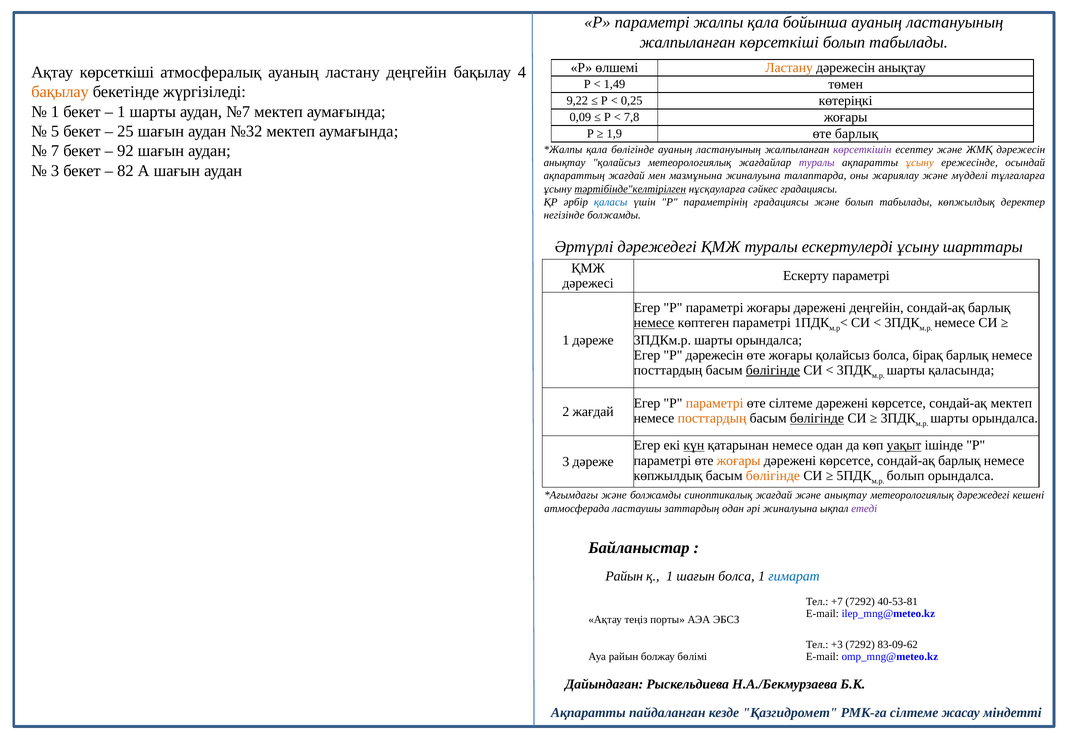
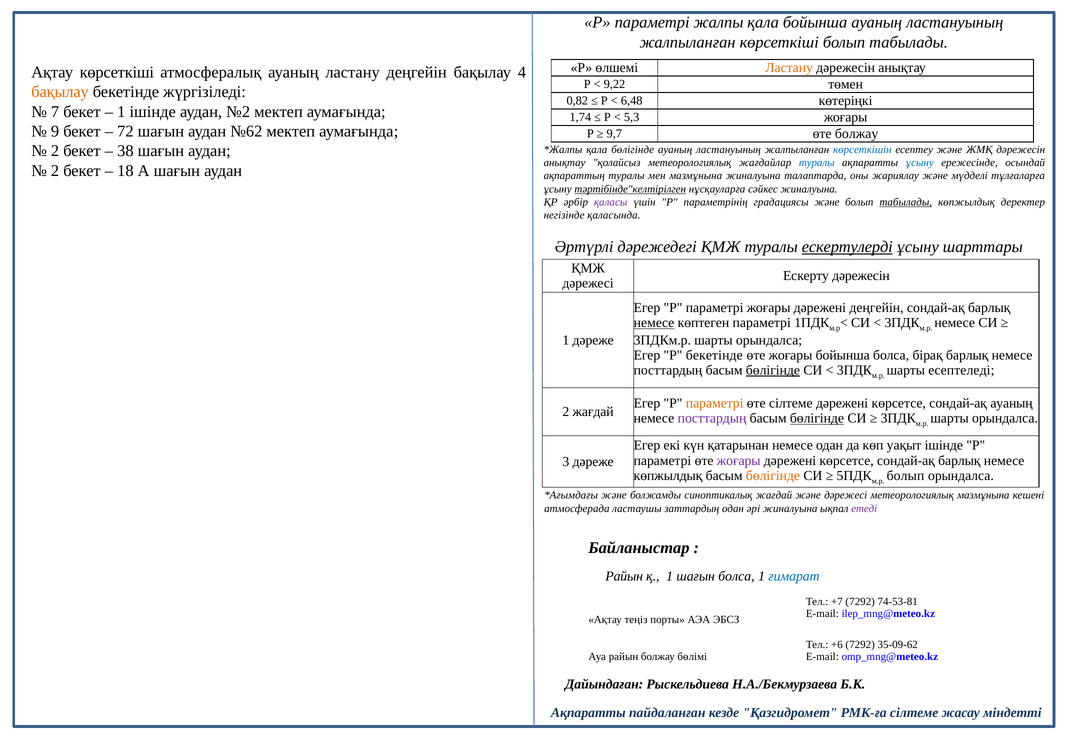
1,49: 1,49 -> 9,22
9,22: 9,22 -> 0,82
0,25: 0,25 -> 6,48
1 at (55, 112): 1 -> 7
1 шарты: шарты -> ішінде
№7: №7 -> №2
0,09: 0,09 -> 1,74
7,8: 7,8 -> 5,3
5: 5 -> 9
25: 25 -> 72
№32: №32 -> №62
1,9: 1,9 -> 9,7
өте барлық: барлық -> болжау
7 at (55, 151): 7 -> 2
92: 92 -> 38
көрсеткішін colour: purple -> blue
туралы at (817, 163) colour: purple -> blue
ұсыну at (920, 163) colour: orange -> blue
3 at (55, 171): 3 -> 2
82: 82 -> 18
ақпараттың жағдай: жағдай -> туралы
сәйкес градациясы: градациясы -> жиналуына
қаласы colour: blue -> purple
табылады at (906, 202) underline: none -> present
негізінде болжамды: болжамды -> қаласында
ескертулерді underline: none -> present
Ескерту параметрі: параметрі -> дәрежесін
P дәрежесін: дәрежесін -> бекетінде
жоғары қолайсыз: қолайсыз -> бойынша
қаласында: қаласында -> есептеледі
сондай-ақ мектеп: мектеп -> ауаның
посттардың at (712, 418) colour: orange -> purple
күн underline: present -> none
уақыт underline: present -> none
жоғары at (739, 461) colour: orange -> purple
және анықтау: анықтау -> дәрежесі
метеорологиялық дәрежедегі: дәрежедегі -> мазмұнына
40-53-81: 40-53-81 -> 74-53-81
+3: +3 -> +6
83-09-62: 83-09-62 -> 35-09-62
